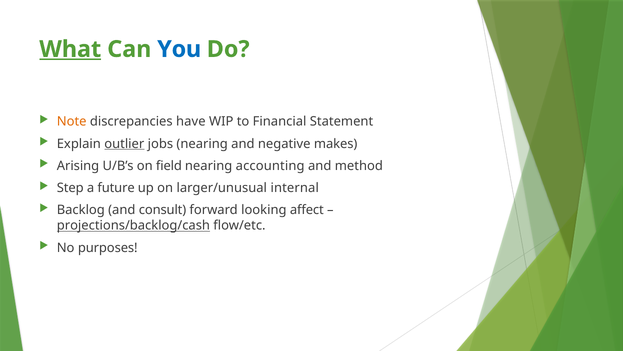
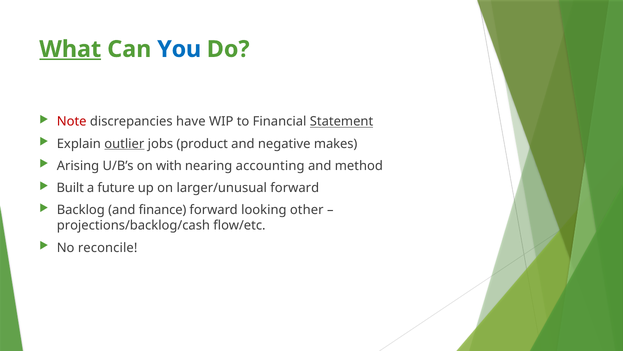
Note colour: orange -> red
Statement underline: none -> present
jobs nearing: nearing -> product
field: field -> with
Step: Step -> Built
larger/unusual internal: internal -> forward
consult: consult -> finance
affect: affect -> other
projections/backlog/cash underline: present -> none
purposes: purposes -> reconcile
